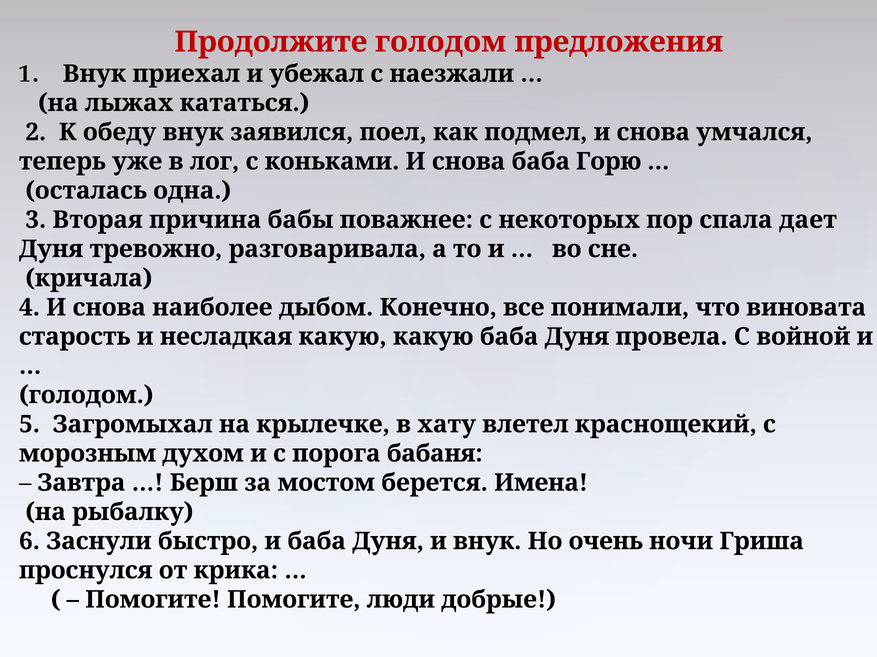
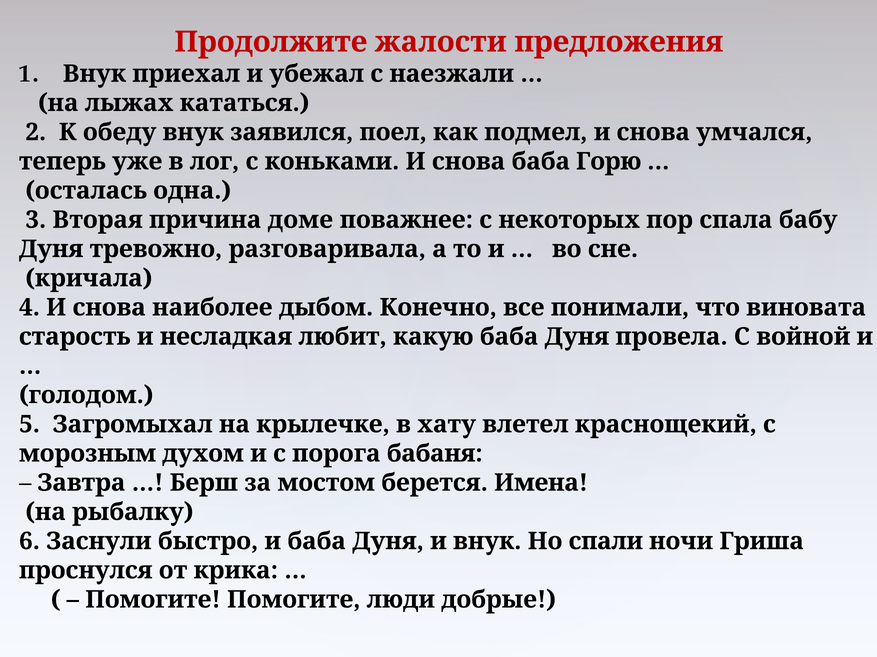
Продолжите голодом: голодом -> жалости
бабы: бабы -> доме
дает: дает -> бабу
несладкая какую: какую -> любит
очень: очень -> спали
